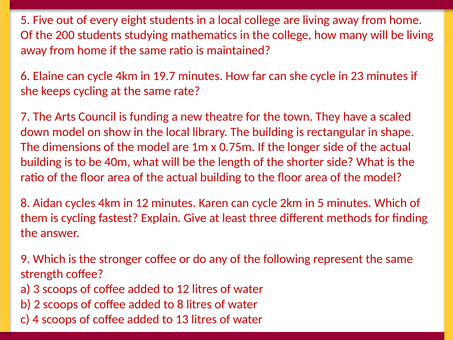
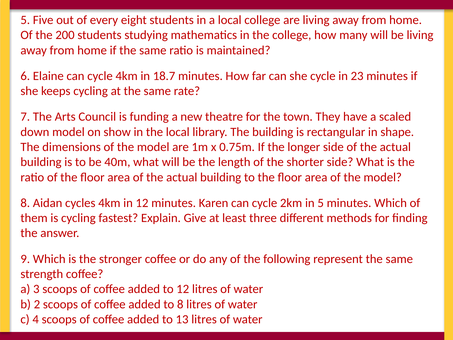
19.7: 19.7 -> 18.7
